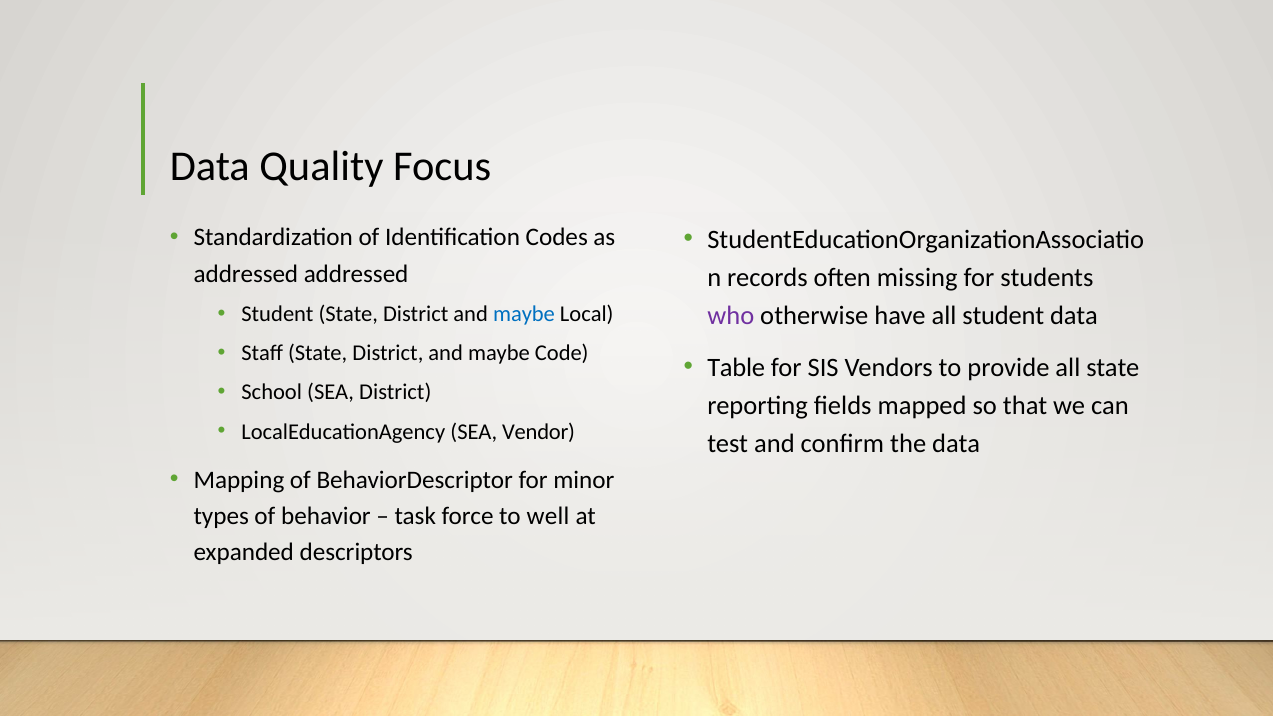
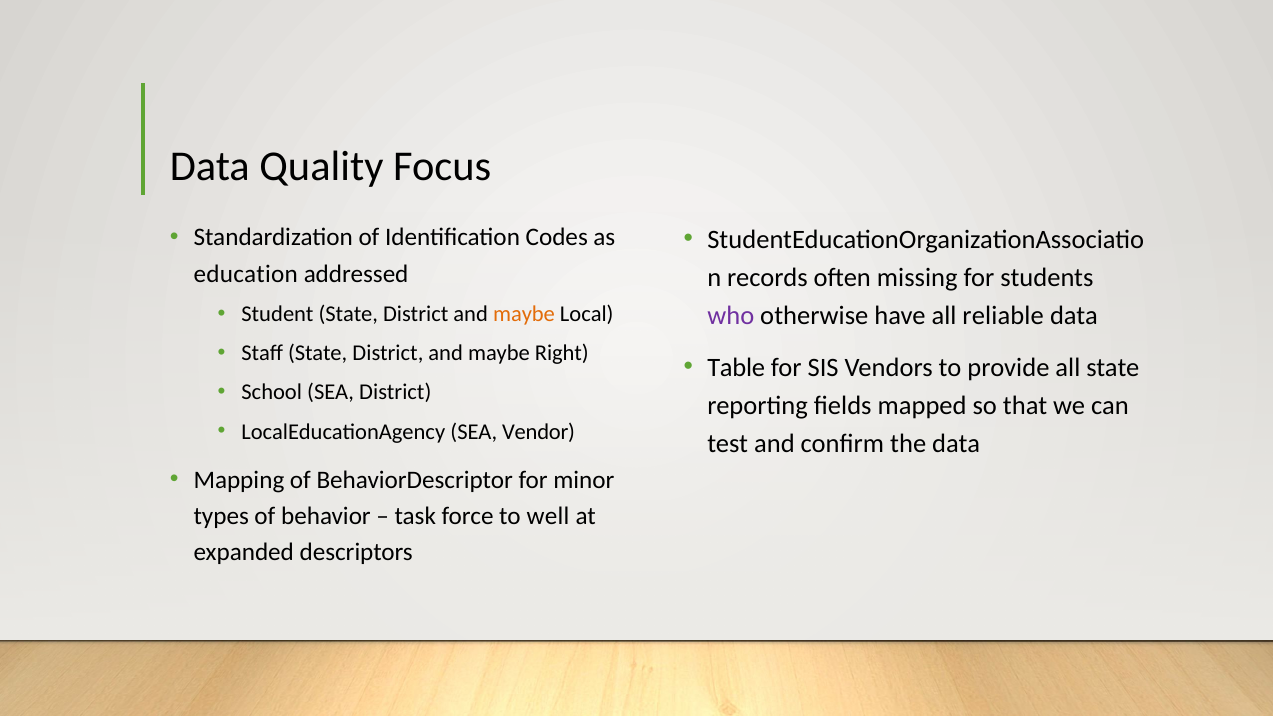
addressed at (246, 274): addressed -> education
maybe at (524, 314) colour: blue -> orange
all student: student -> reliable
Code: Code -> Right
